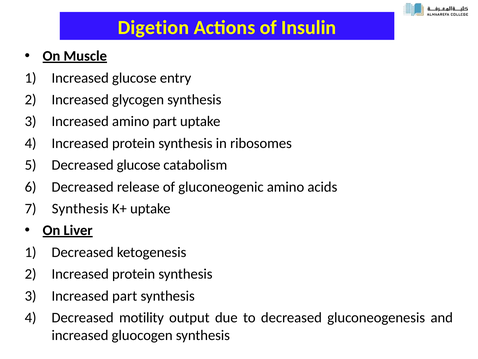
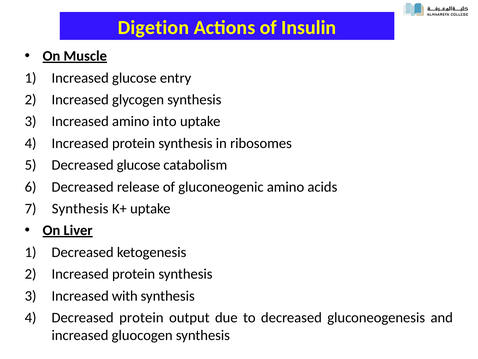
amino part: part -> into
Increased part: part -> with
Decreased motility: motility -> protein
